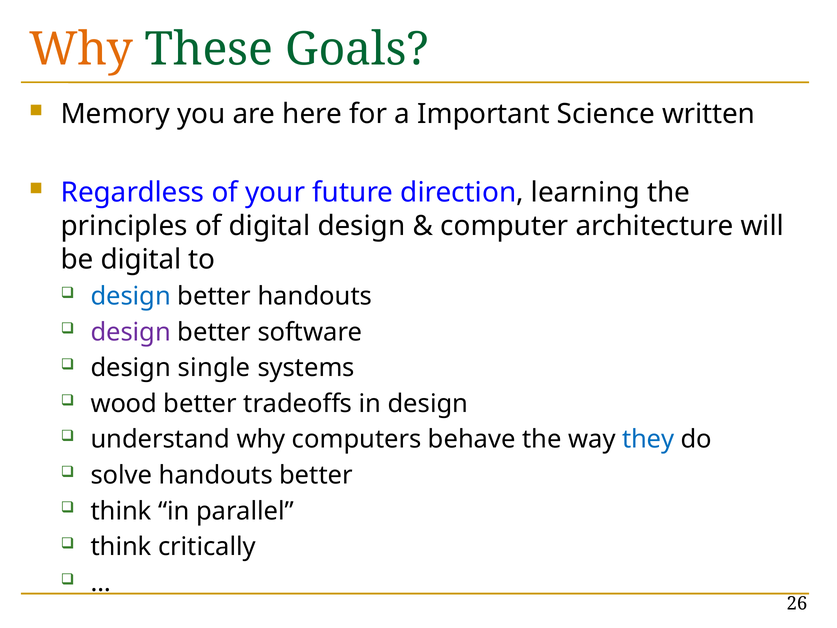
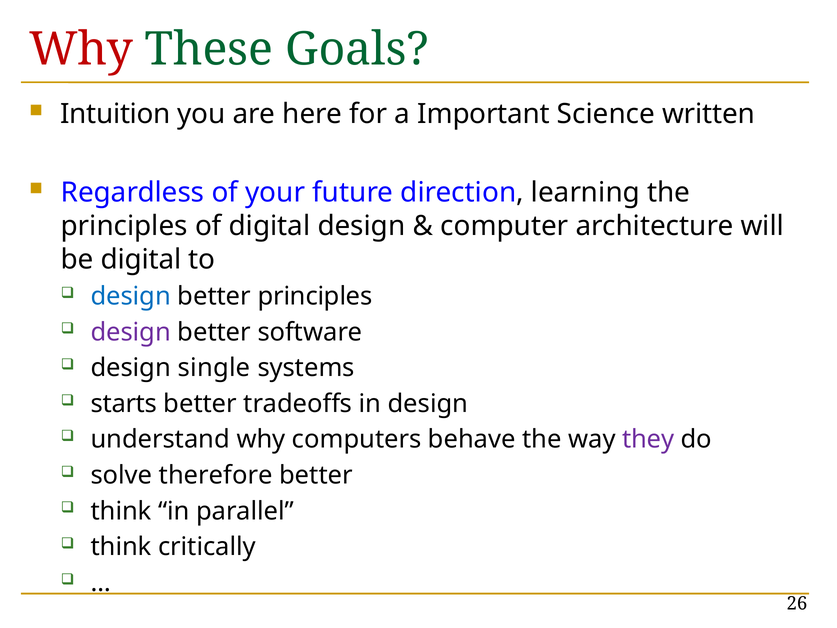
Why at (81, 49) colour: orange -> red
Memory: Memory -> Intuition
better handouts: handouts -> principles
wood: wood -> starts
they colour: blue -> purple
solve handouts: handouts -> therefore
